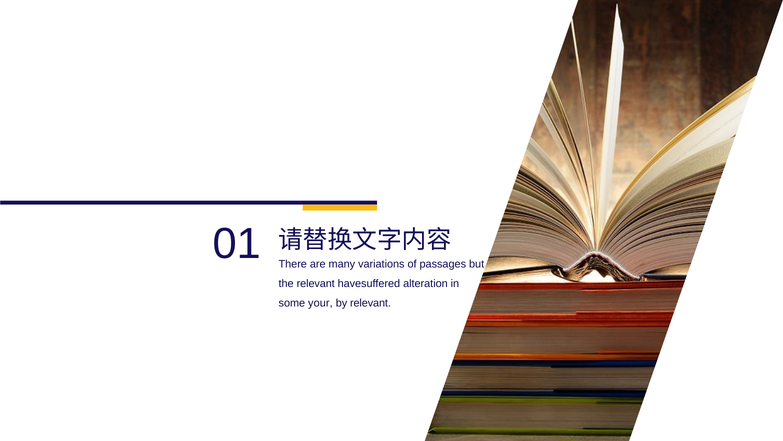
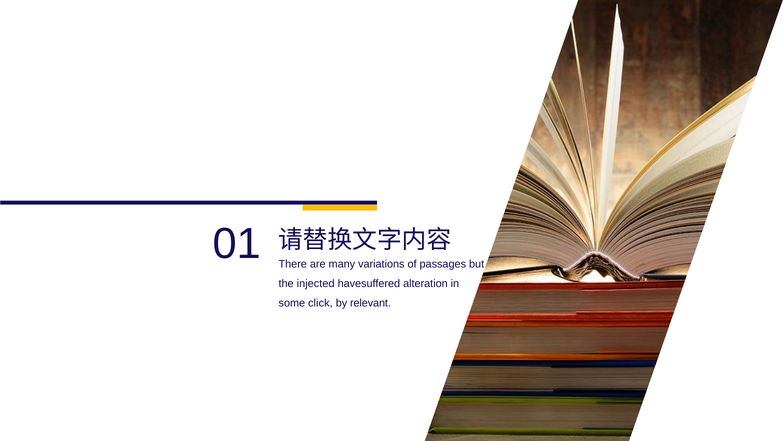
the relevant: relevant -> injected
your: your -> click
